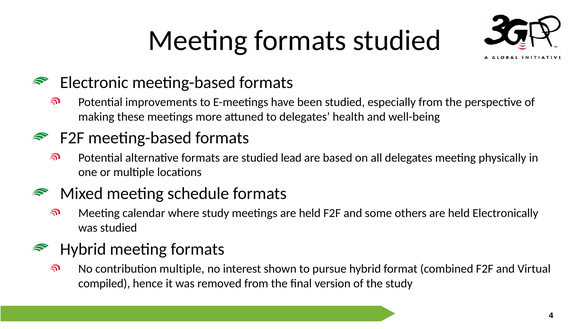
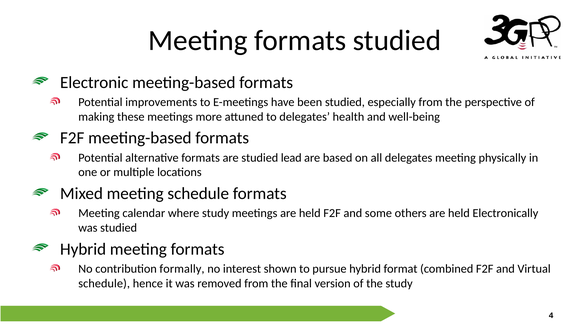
contribution multiple: multiple -> formally
compiled at (104, 284): compiled -> schedule
